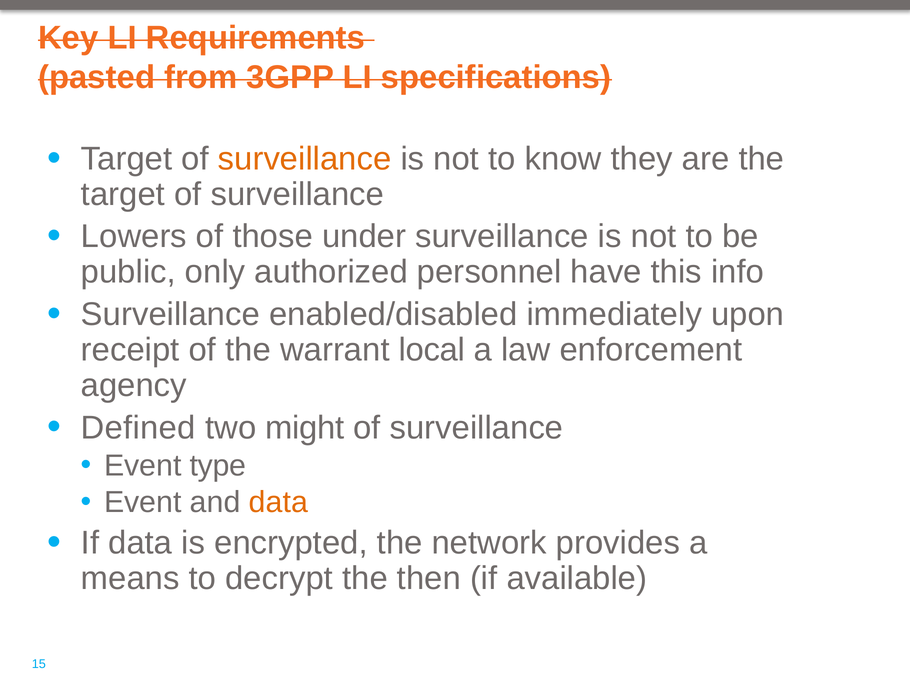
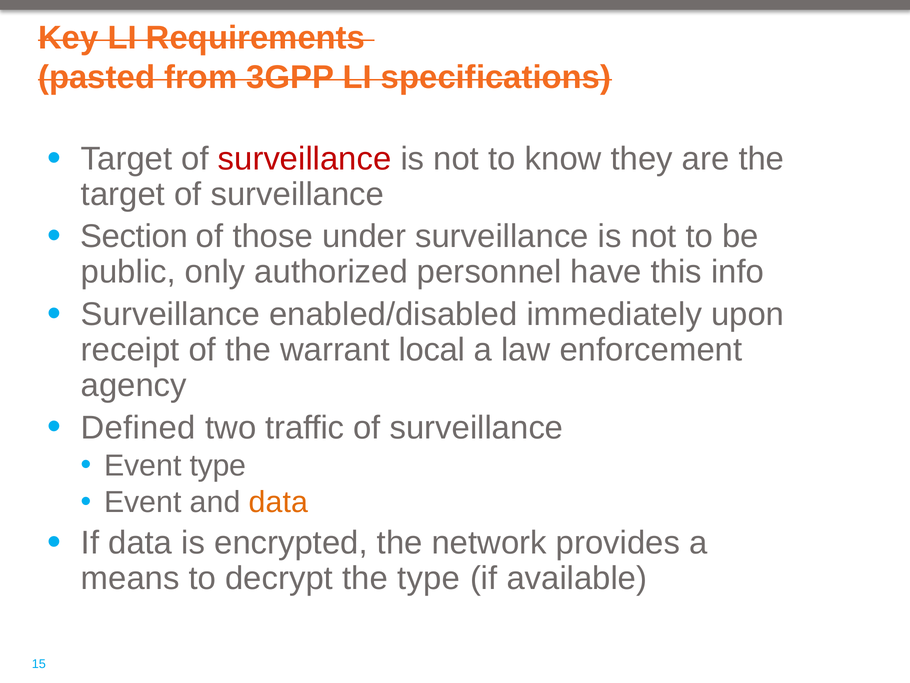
surveillance at (305, 159) colour: orange -> red
Lowers: Lowers -> Section
might: might -> traffic
the then: then -> type
